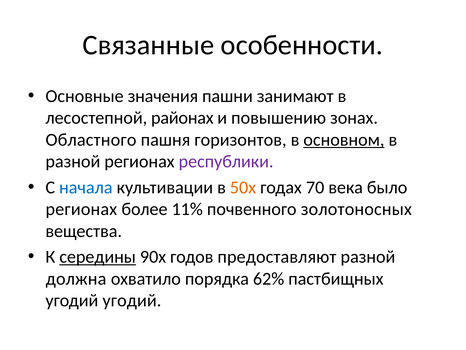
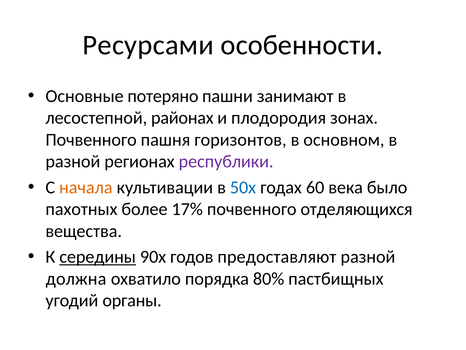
Связанные: Связанные -> Ресурсами
значения: значения -> потеряно
повышению: повышению -> плодородия
Областного at (91, 140): Областного -> Почвенного
основном underline: present -> none
начала colour: blue -> orange
50х colour: orange -> blue
70: 70 -> 60
регионах at (81, 209): регионах -> пахотных
11%: 11% -> 17%
золотоносных: золотоносных -> отделяющихся
62%: 62% -> 80%
угодий угодий: угодий -> органы
